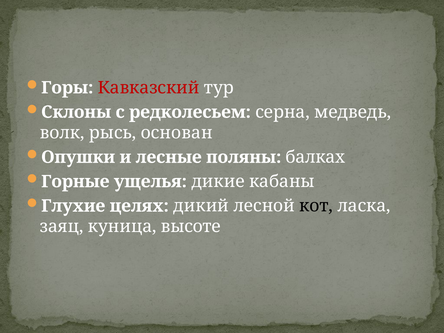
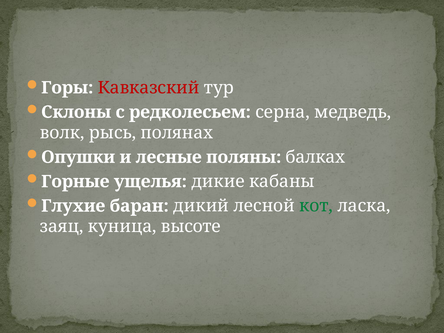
основан: основан -> полянах
целях: целях -> баран
кот colour: black -> green
